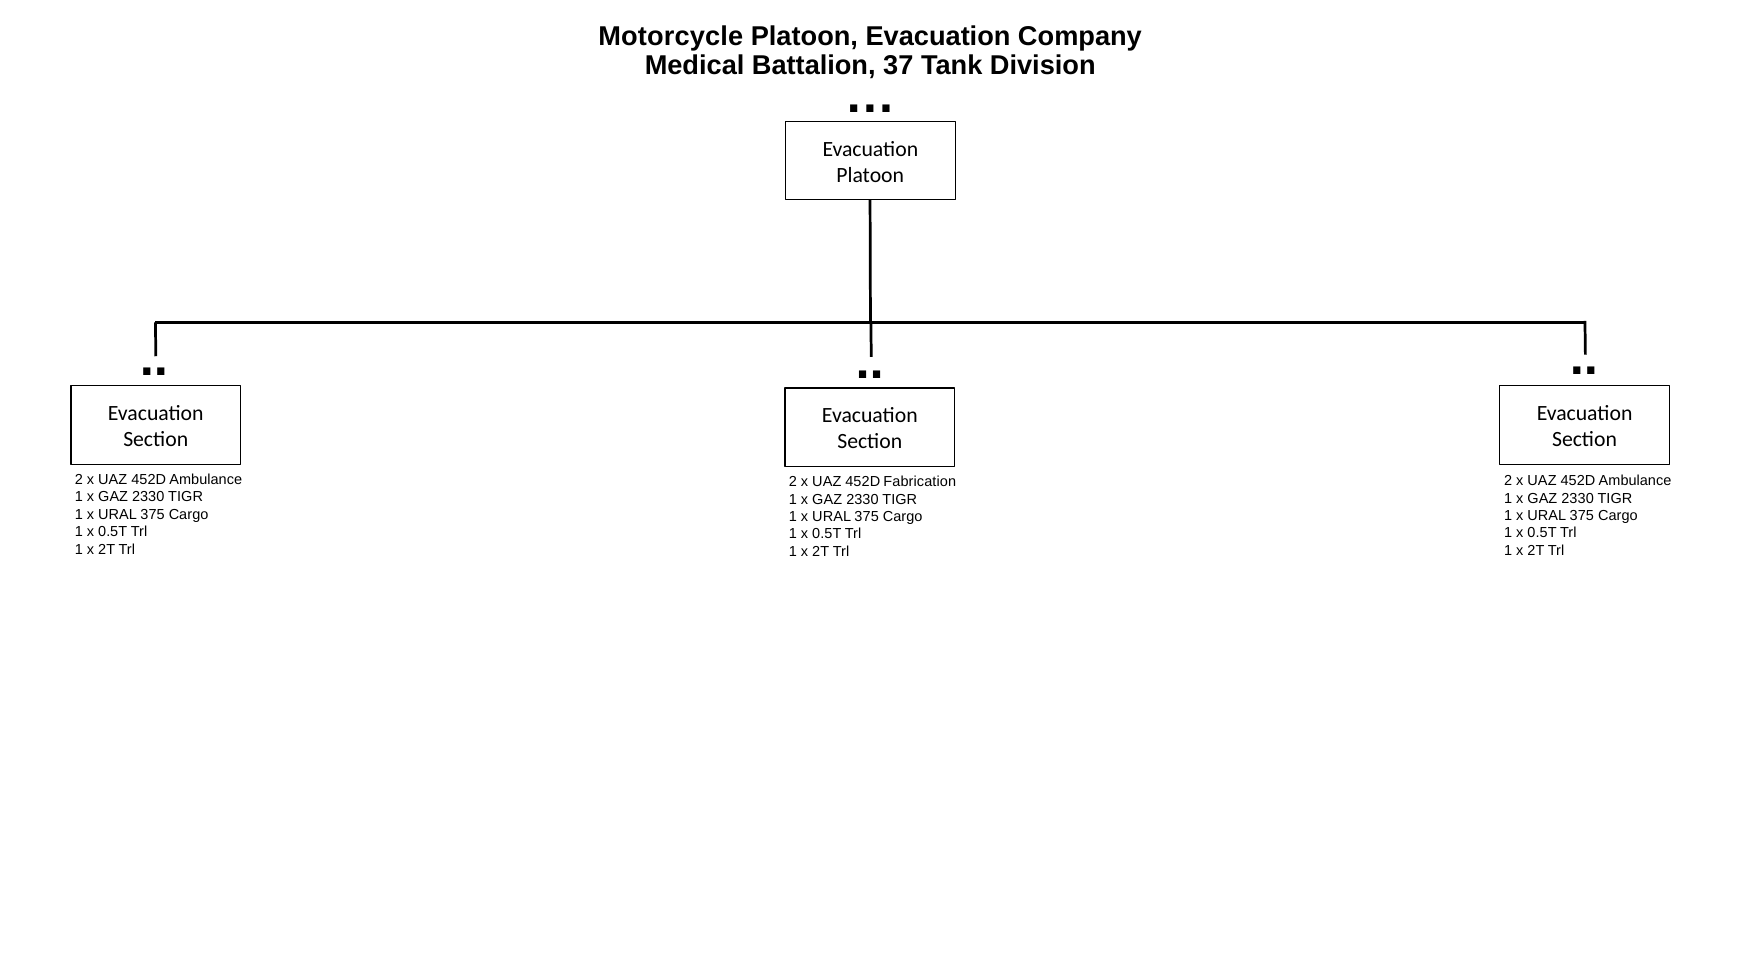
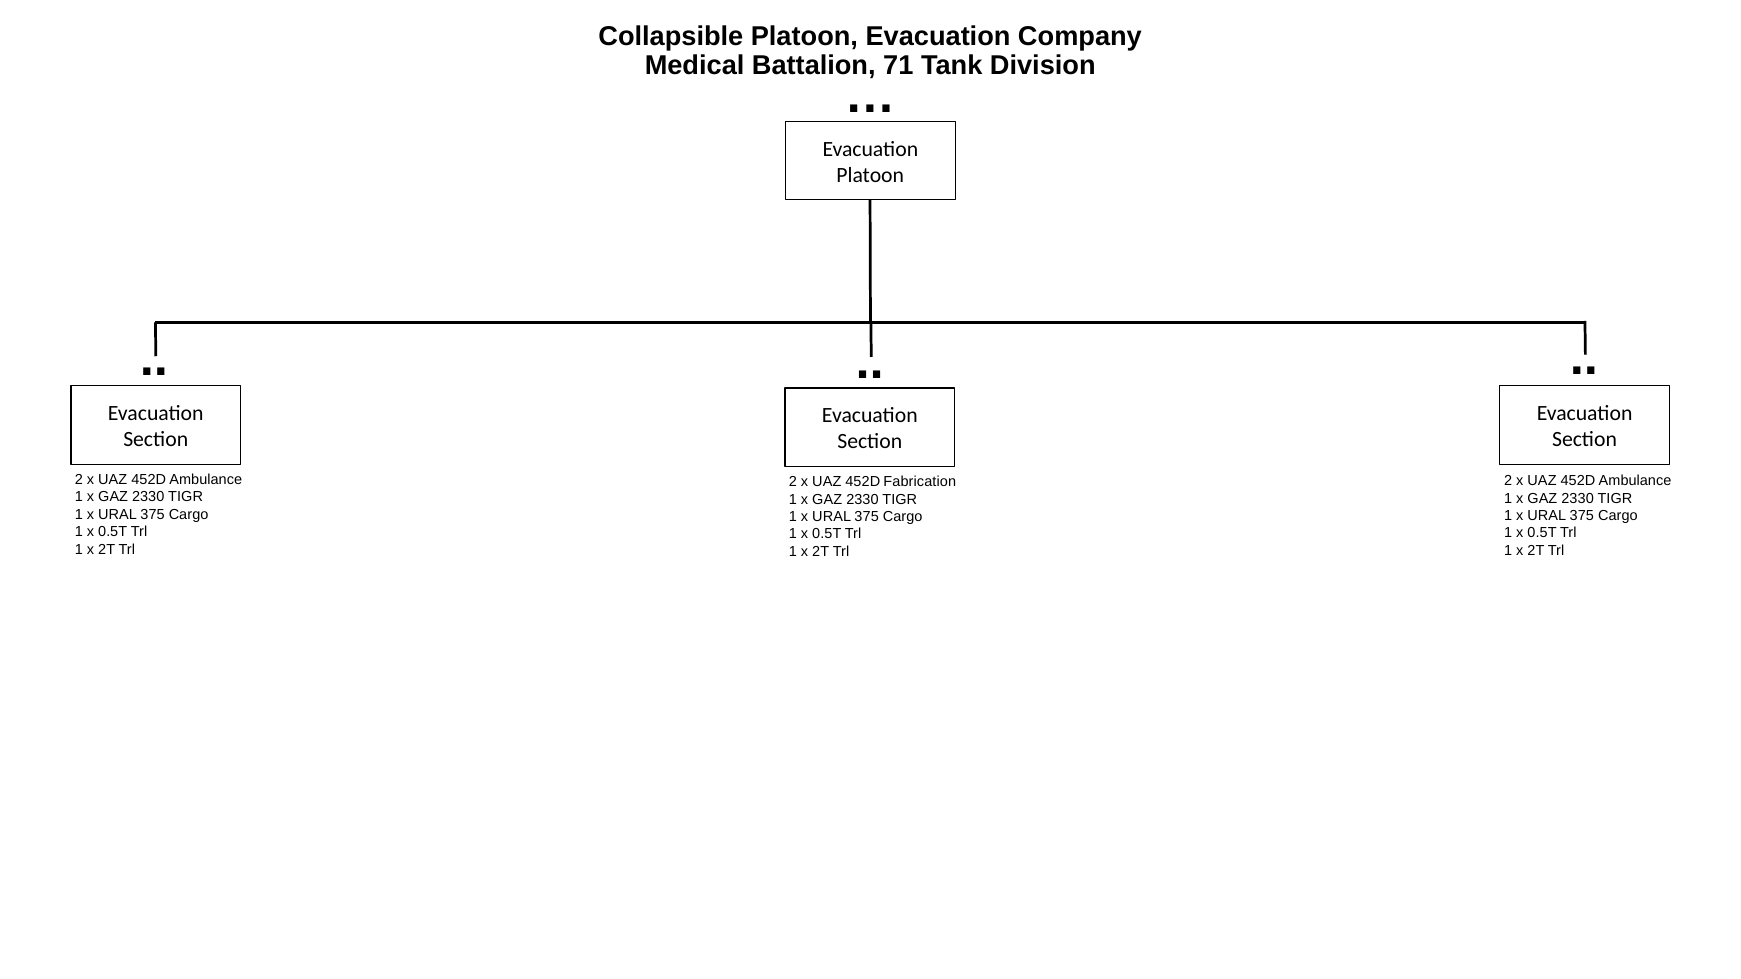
Motorcycle: Motorcycle -> Collapsible
37: 37 -> 71
